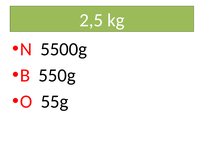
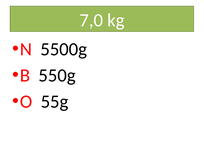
2,5: 2,5 -> 7,0
